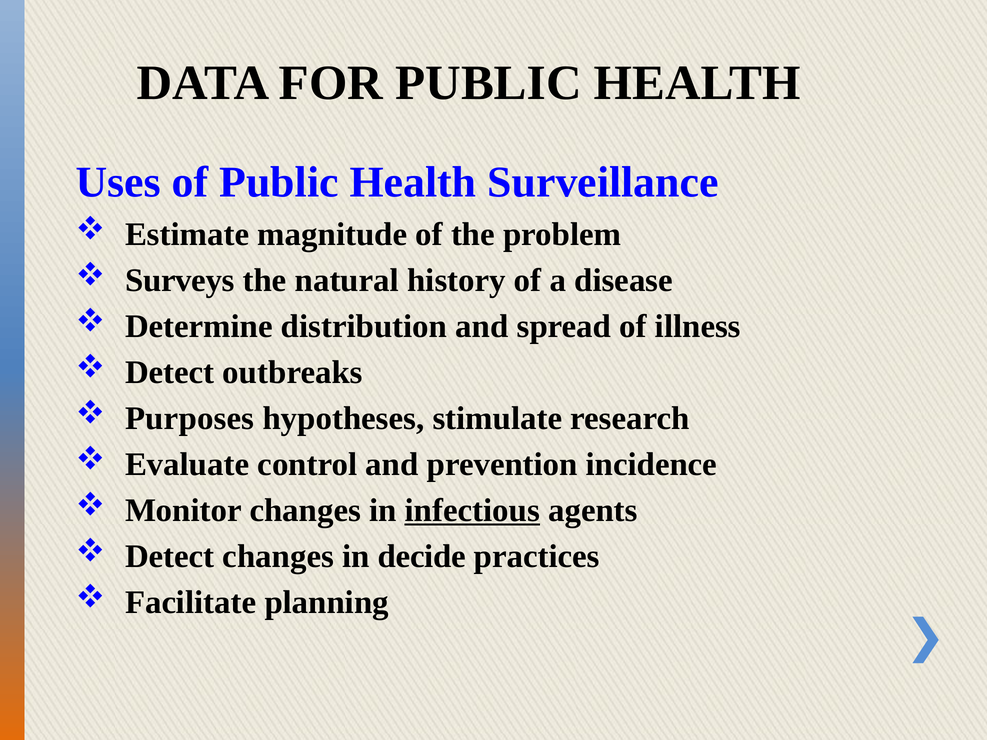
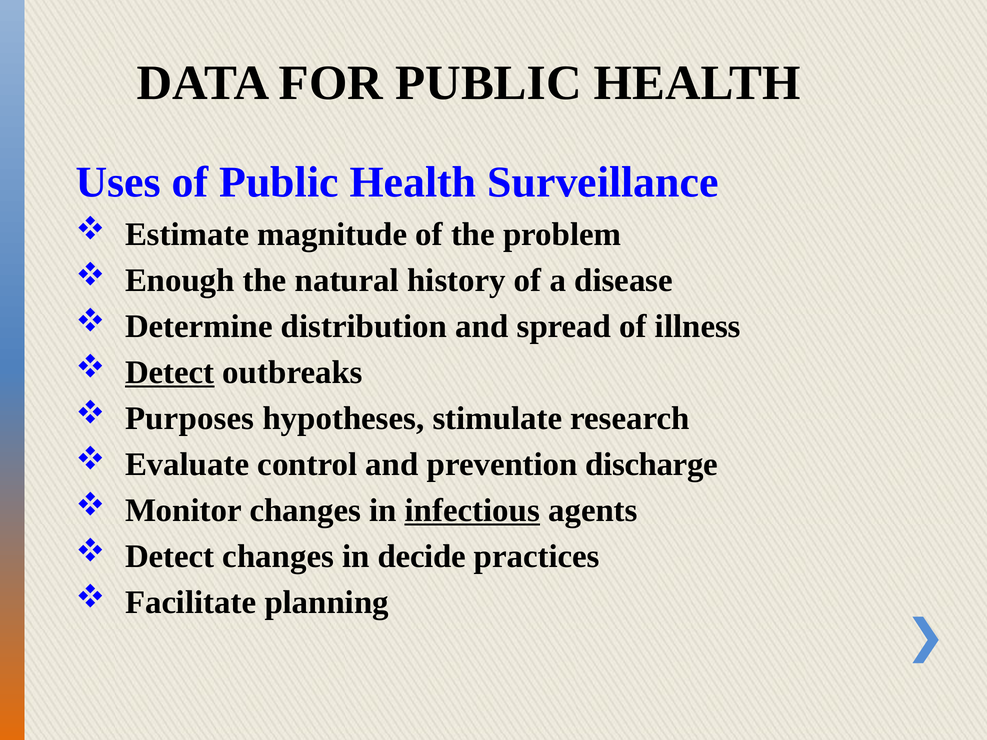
Surveys: Surveys -> Enough
Detect at (170, 372) underline: none -> present
incidence: incidence -> discharge
